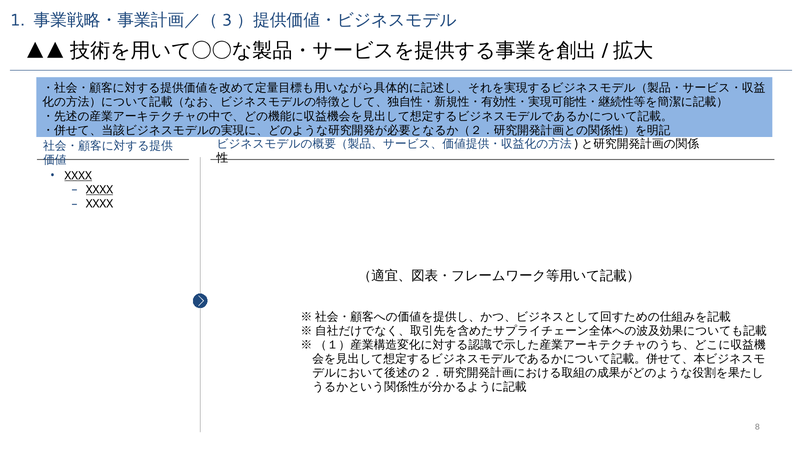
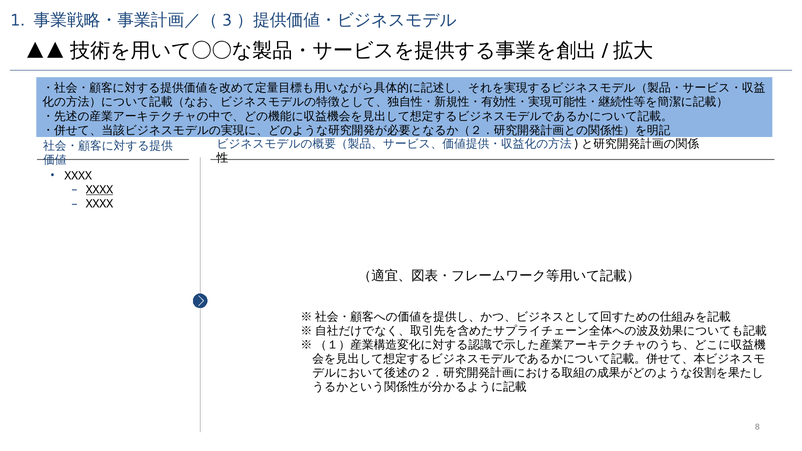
XXXX at (78, 176) underline: present -> none
